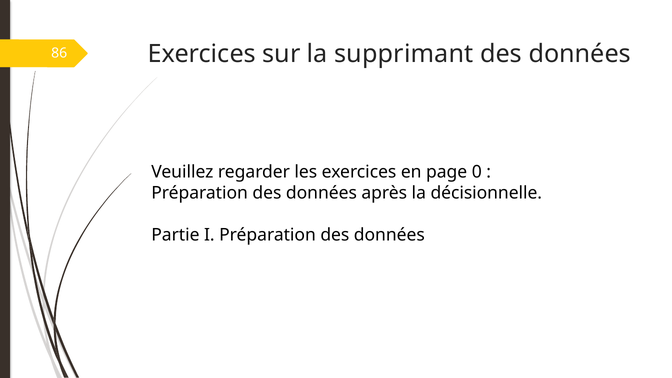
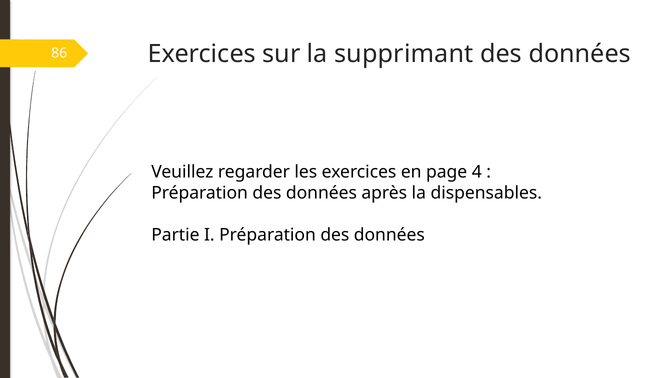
0: 0 -> 4
décisionnelle: décisionnelle -> dispensables
